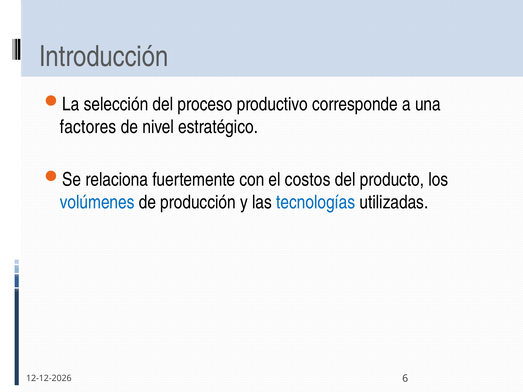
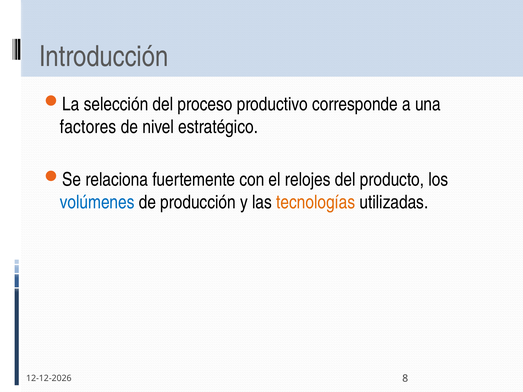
costos: costos -> relojes
tecnologías colour: blue -> orange
6: 6 -> 8
